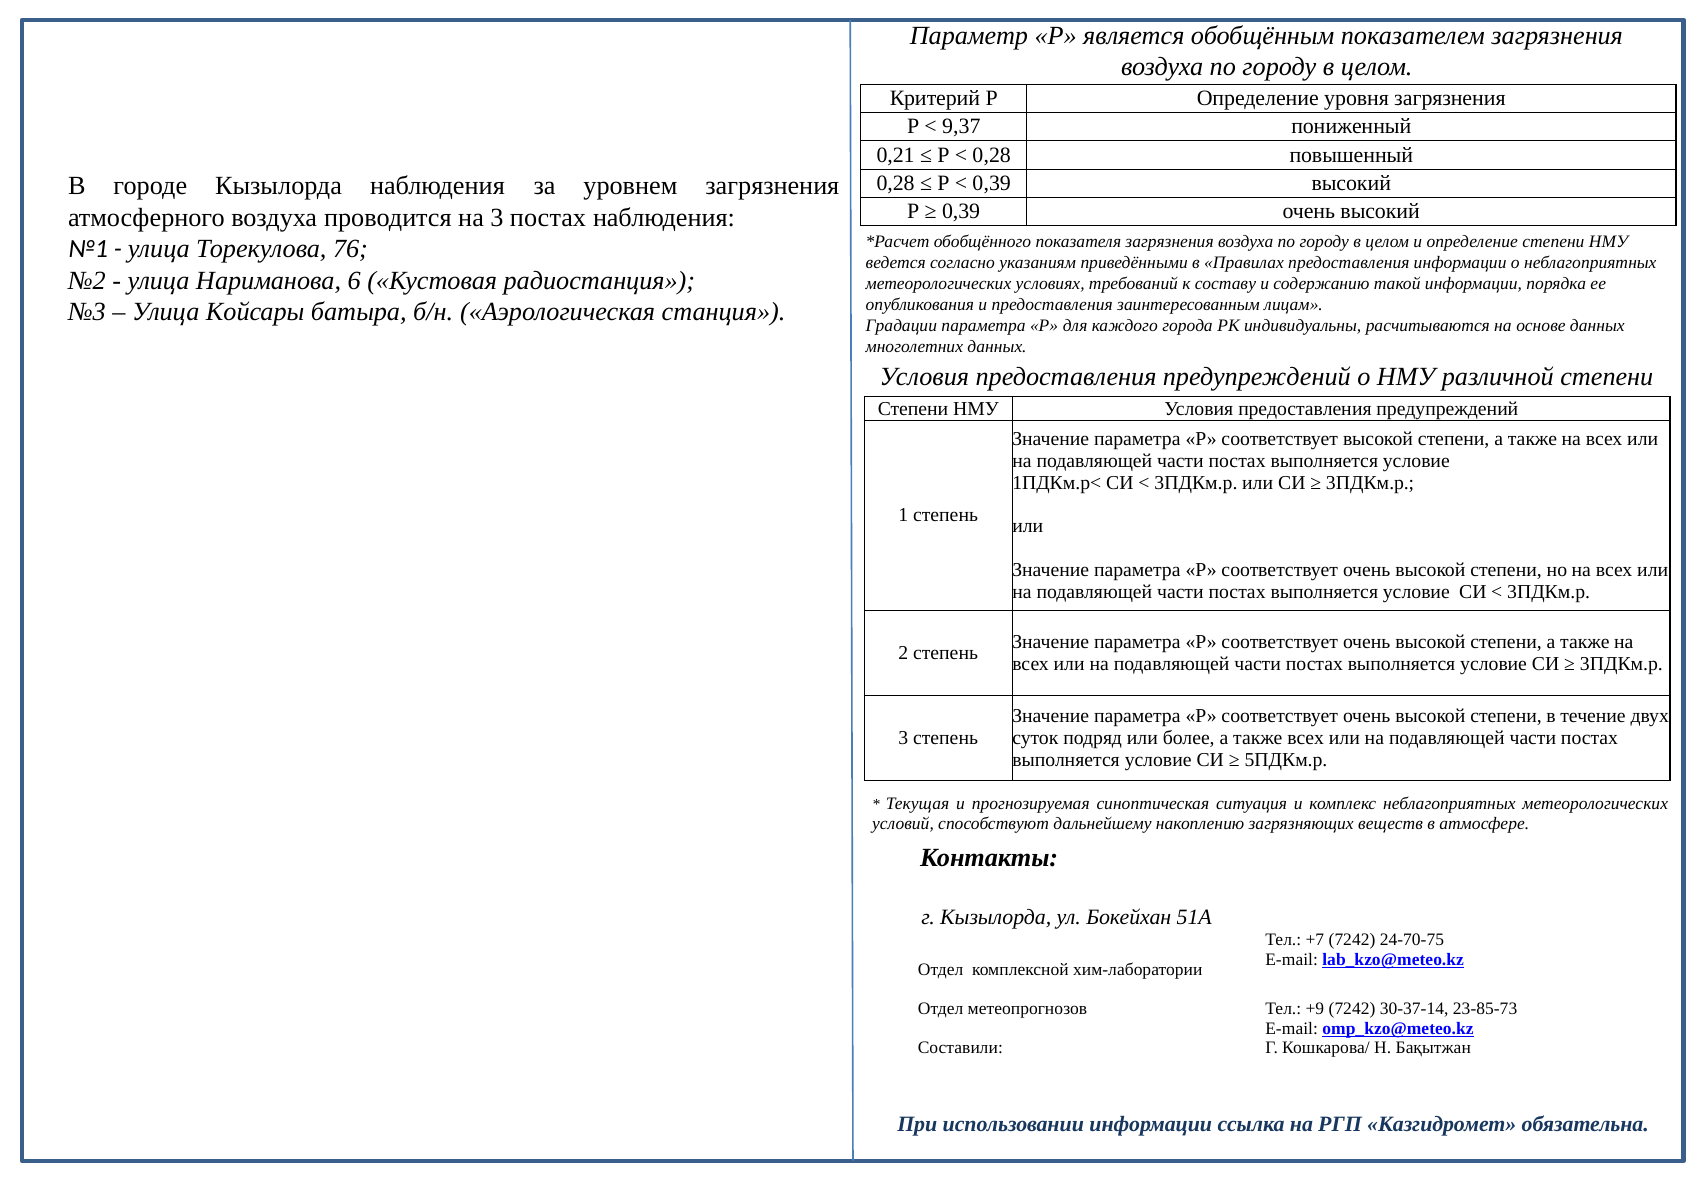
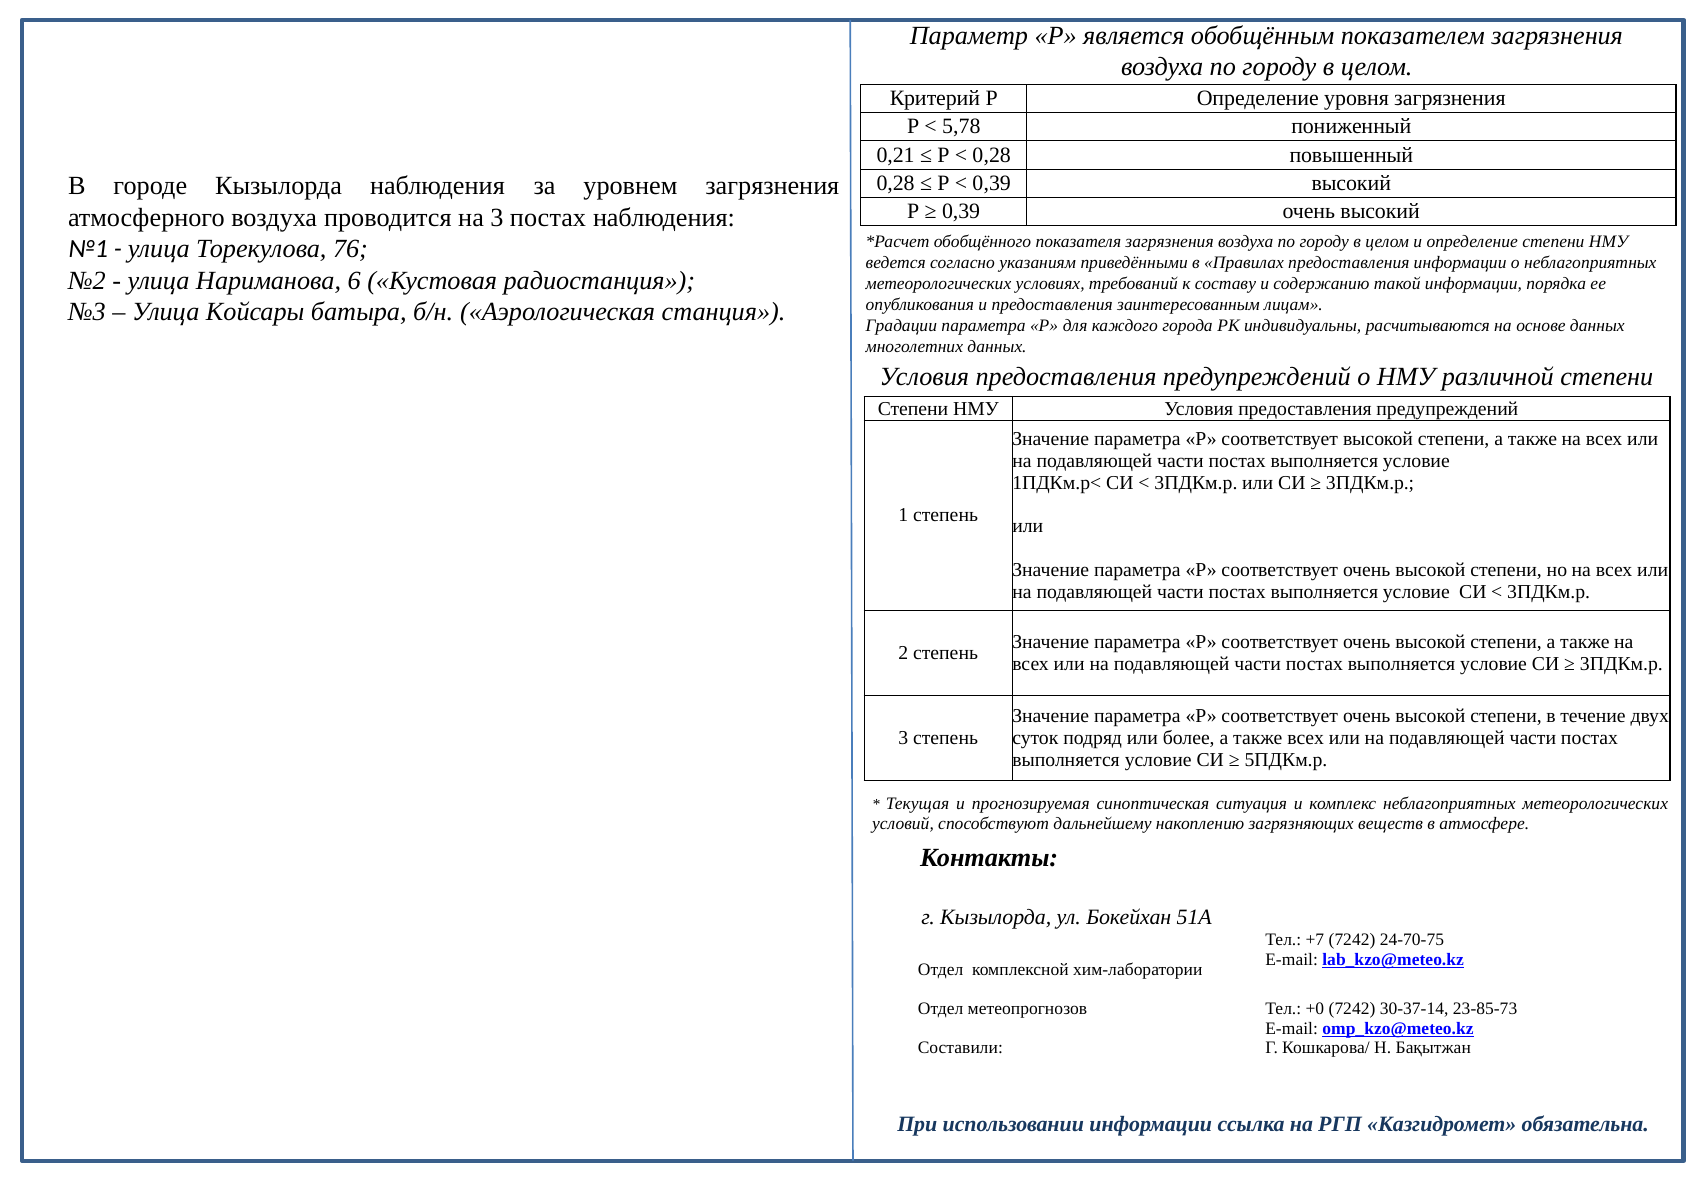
9,37: 9,37 -> 5,78
+9: +9 -> +0
